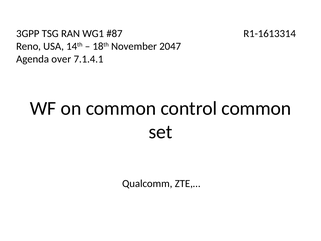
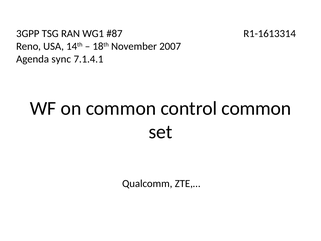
2047: 2047 -> 2007
over: over -> sync
